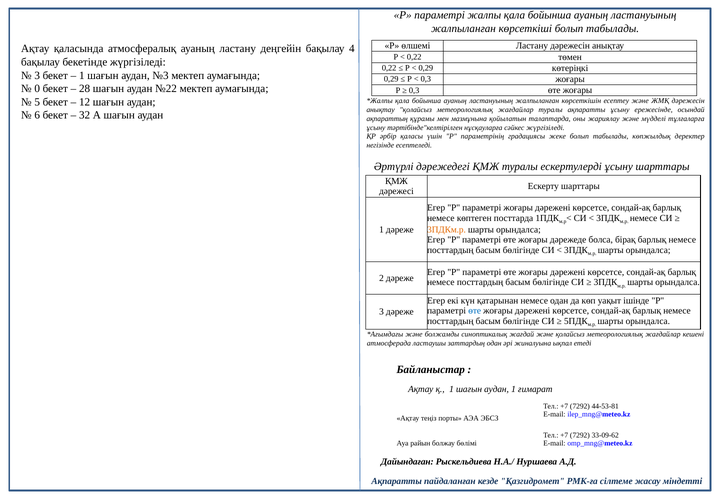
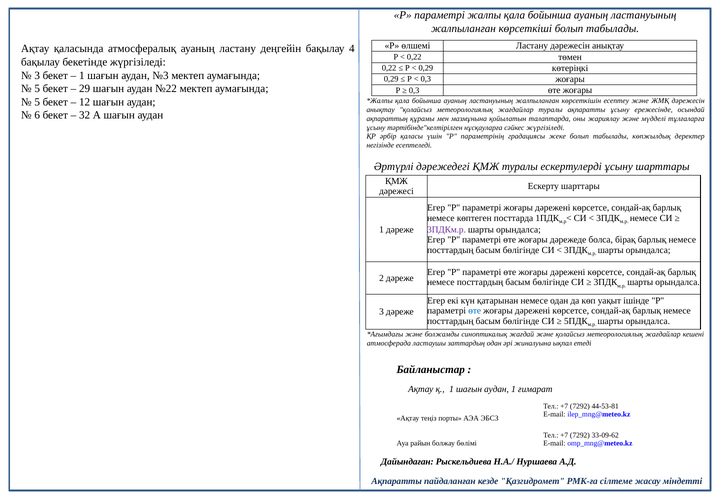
0 at (37, 89): 0 -> 5
28: 28 -> 29
3ПДКм.р colour: orange -> purple
